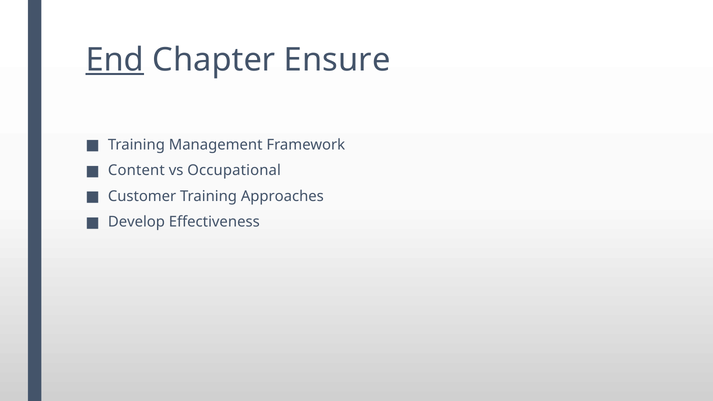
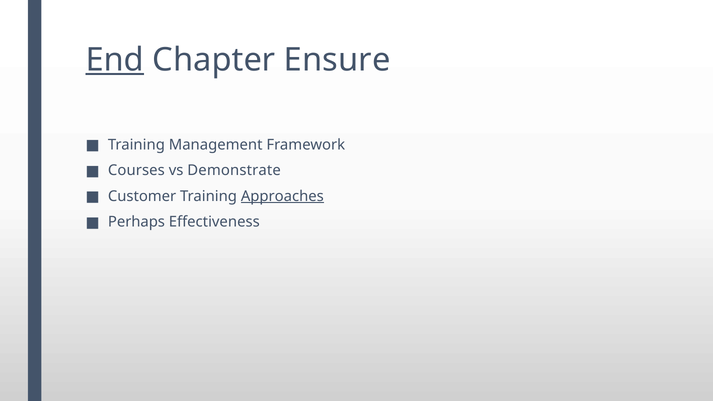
Content: Content -> Courses
Occupational: Occupational -> Demonstrate
Approaches underline: none -> present
Develop: Develop -> Perhaps
